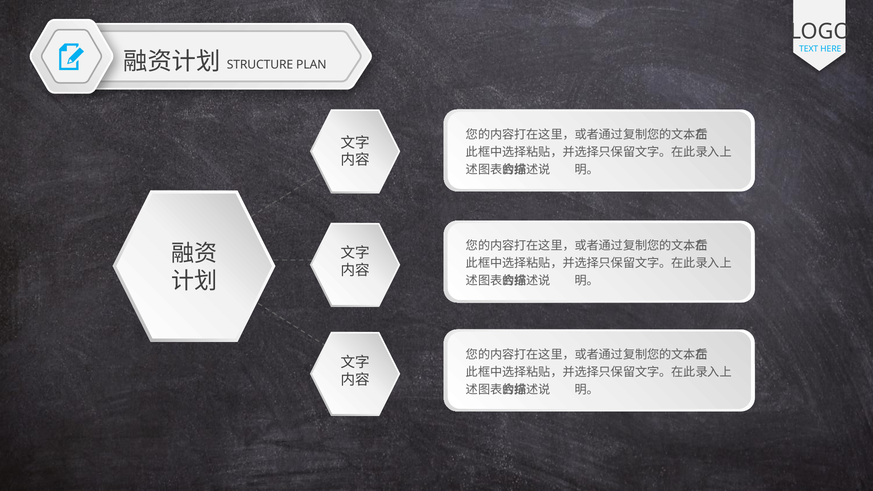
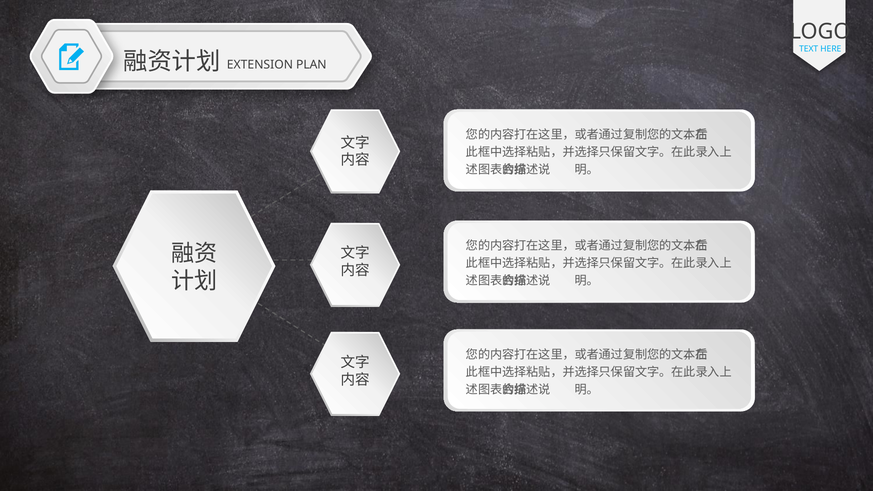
STRUCTURE: STRUCTURE -> EXTENSION
